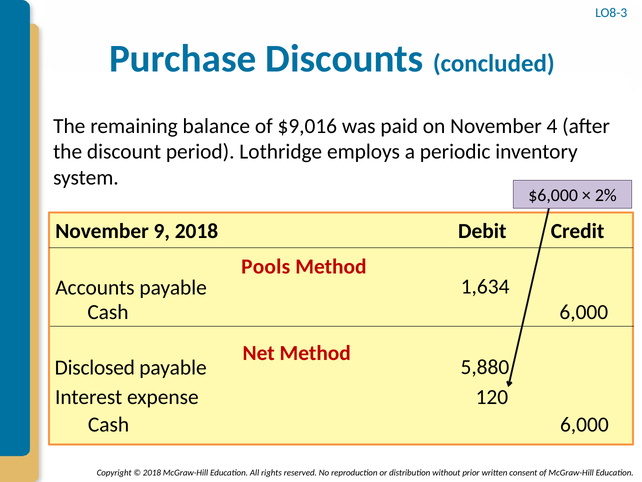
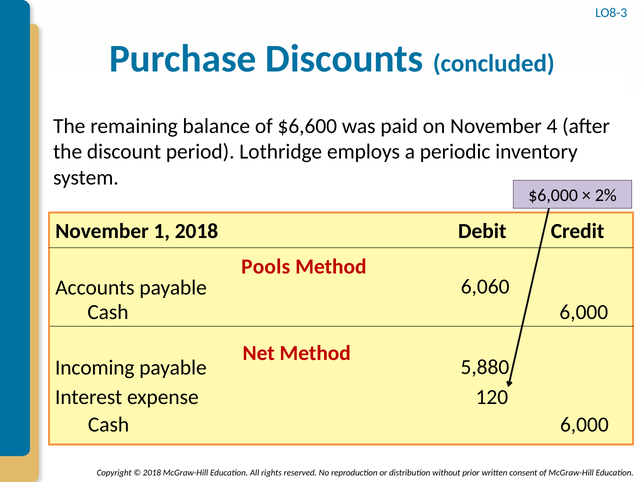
$9,016: $9,016 -> $6,600
9: 9 -> 1
1,634: 1,634 -> 6,060
Disclosed: Disclosed -> Incoming
